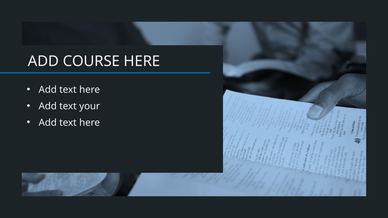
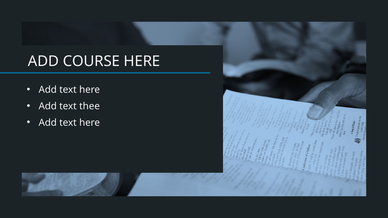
your: your -> thee
